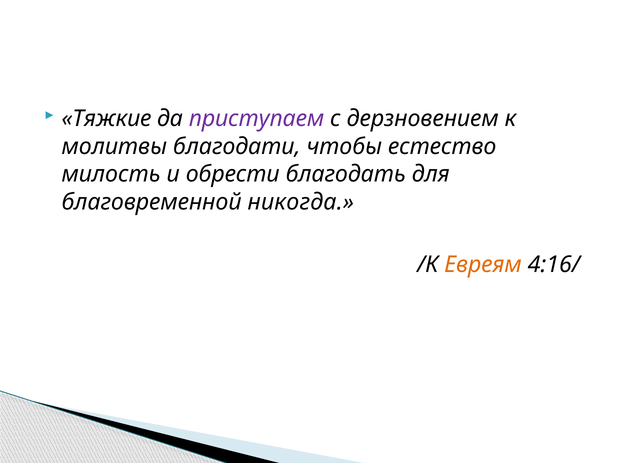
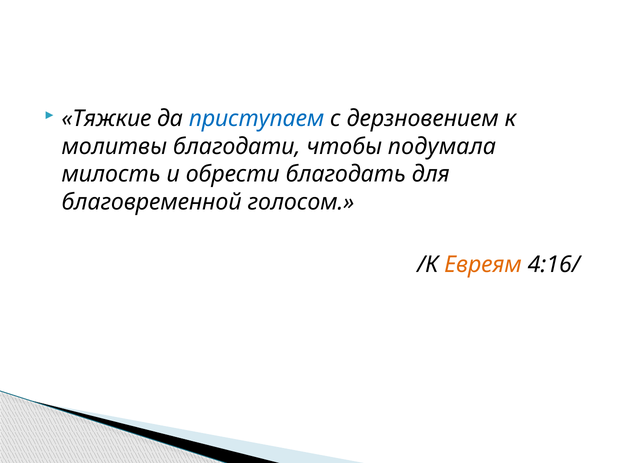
приступаем colour: purple -> blue
естество: естество -> подумала
никогда: никогда -> голосом
